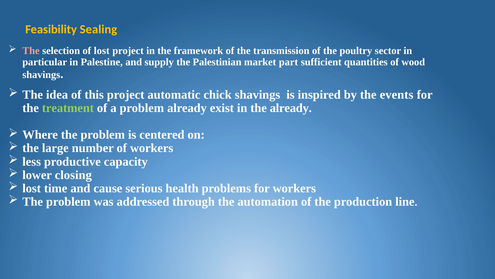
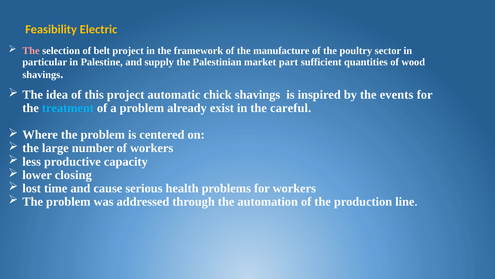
Sealing: Sealing -> Electric
of lost: lost -> belt
transmission: transmission -> manufacture
treatment colour: light green -> light blue
the already: already -> careful
